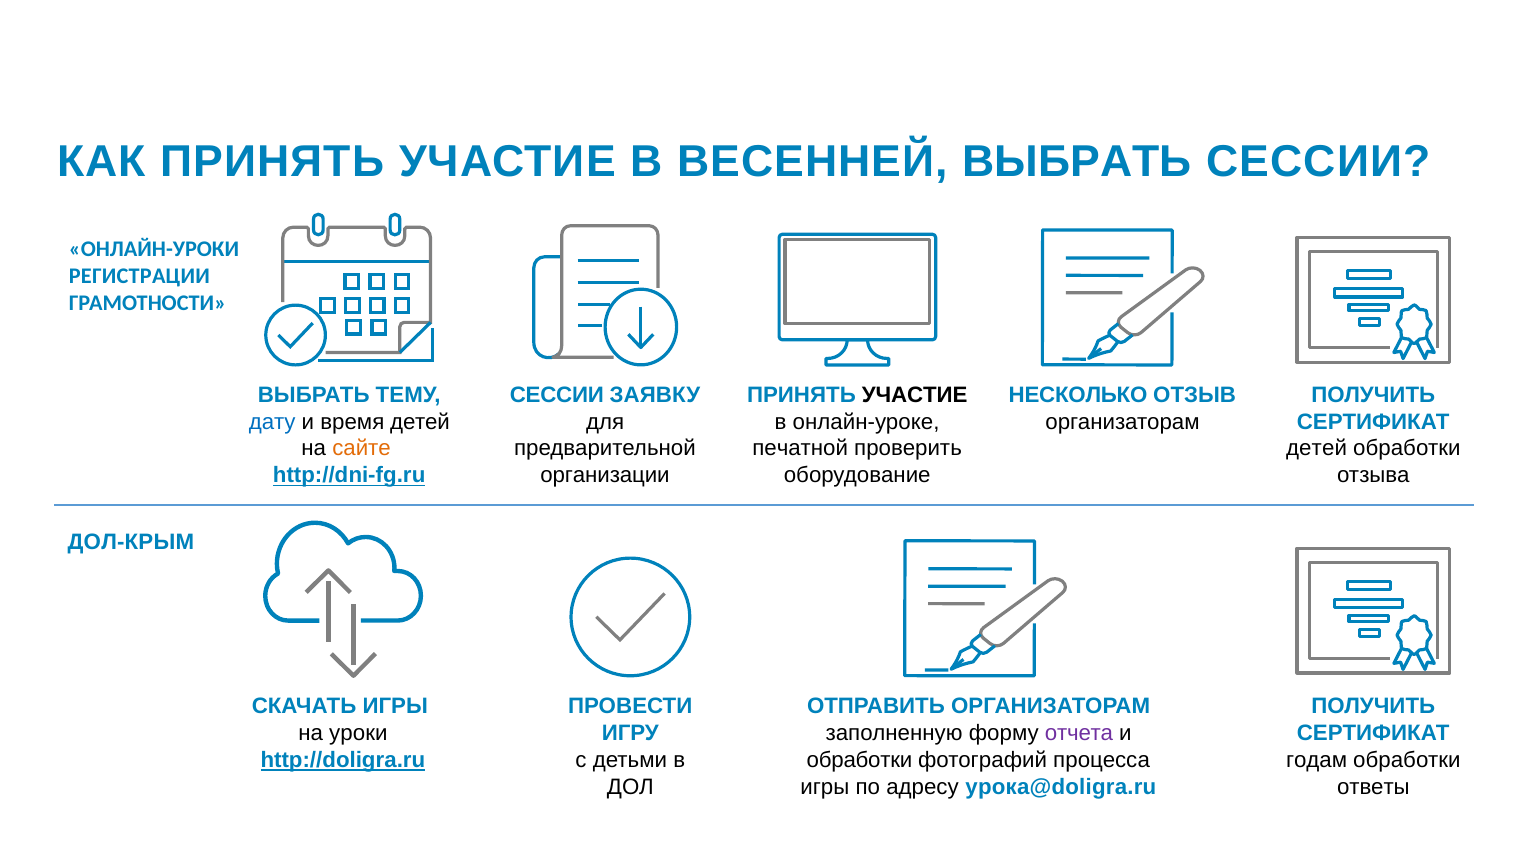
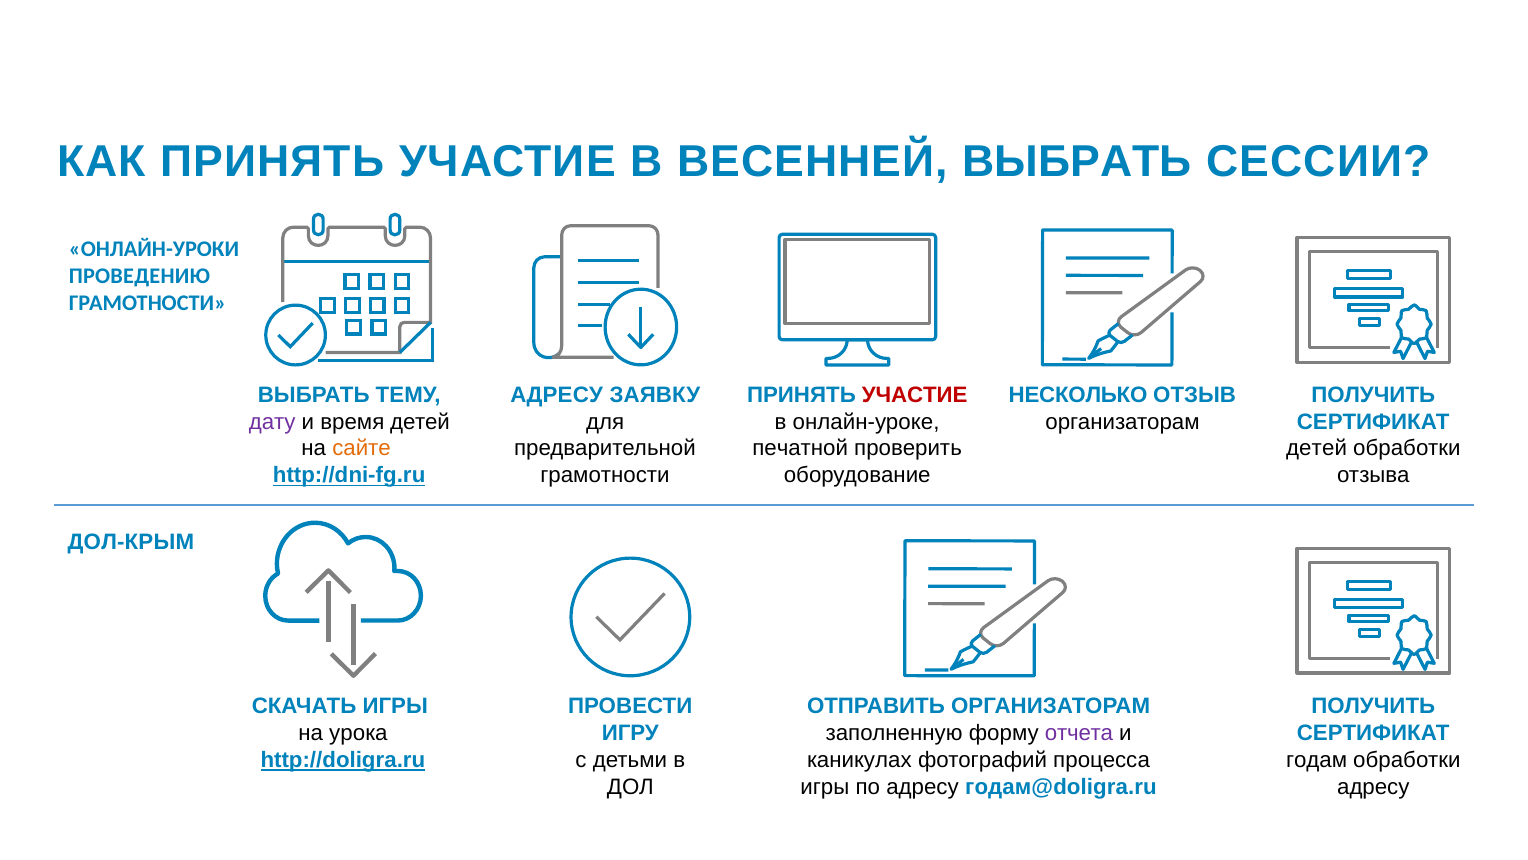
РЕГИСТРАЦИИ: РЕГИСТРАЦИИ -> ПРОВЕДЕНИЮ
СЕССИИ at (557, 395): СЕССИИ -> АДРЕСУ
УЧАСТИЕ at (915, 395) colour: black -> red
дату colour: blue -> purple
организации at (605, 475): организации -> грамотности
уроки: уроки -> урока
обработки at (859, 760): обработки -> каникулах
урока@doligra.ru: урока@doligra.ru -> годам@doligra.ru
ответы at (1373, 786): ответы -> адресу
